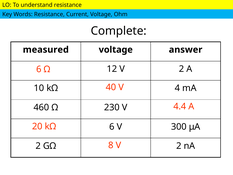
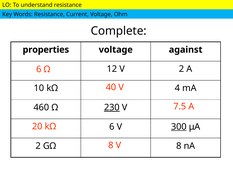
measured: measured -> properties
answer: answer -> against
4.4: 4.4 -> 7.5
230 underline: none -> present
300 underline: none -> present
GΩ 2: 2 -> 8
